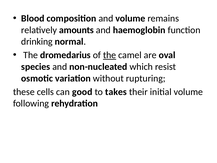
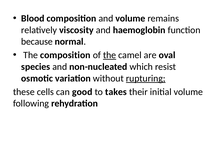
amounts: amounts -> viscosity
drinking: drinking -> because
The dromedarius: dromedarius -> composition
rupturing underline: none -> present
